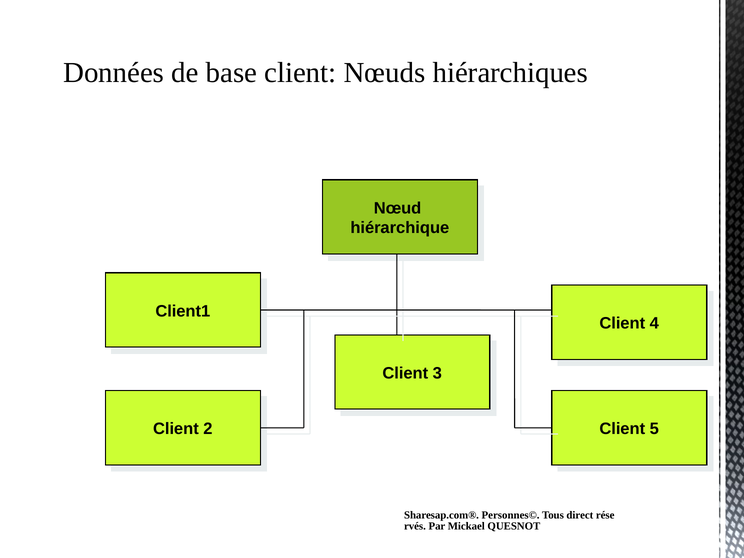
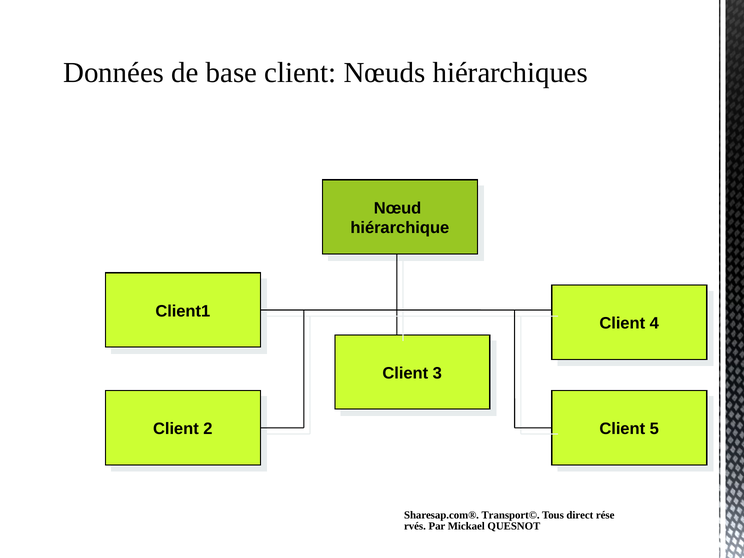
Personnes©: Personnes© -> Transport©
